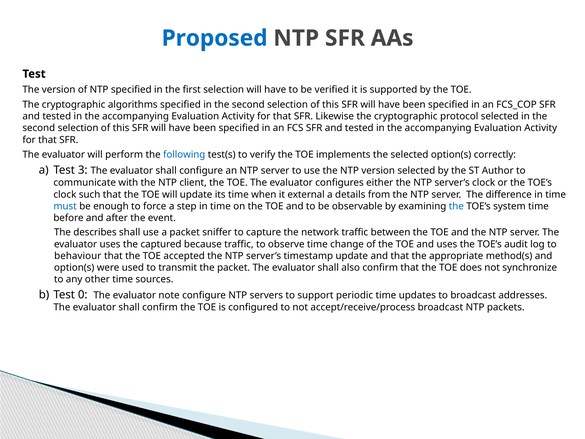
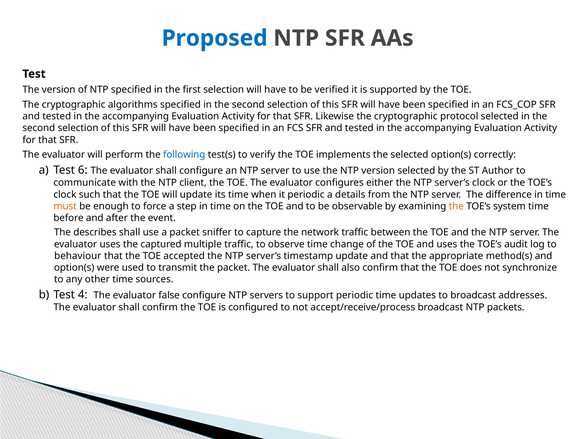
3: 3 -> 6
it external: external -> periodic
must colour: blue -> orange
the at (456, 206) colour: blue -> orange
because: because -> multiple
0: 0 -> 4
note: note -> false
